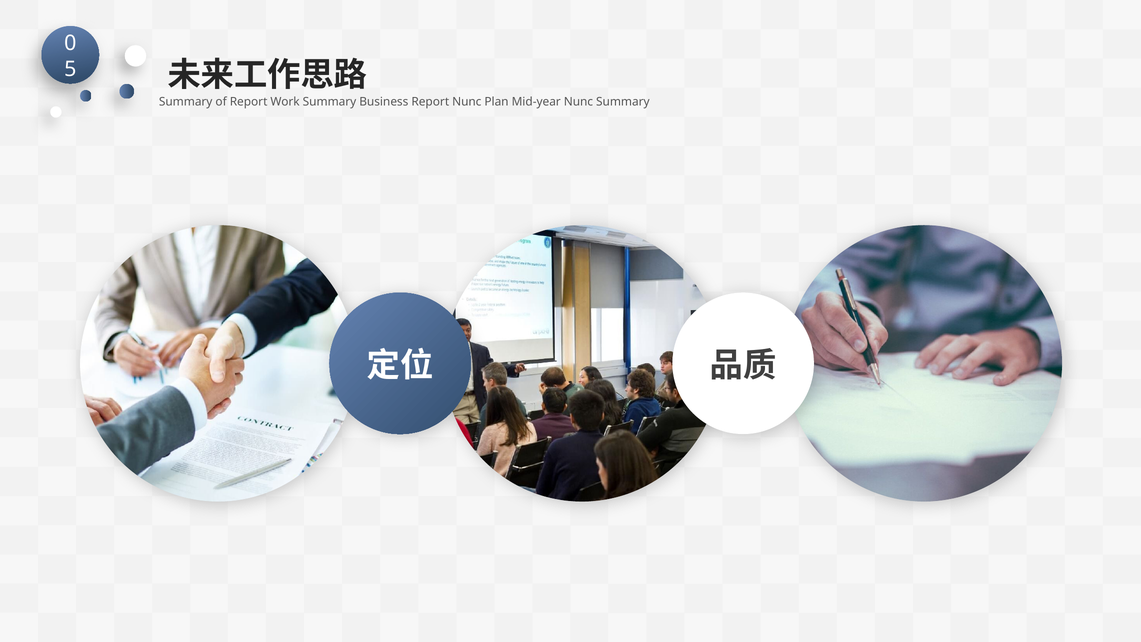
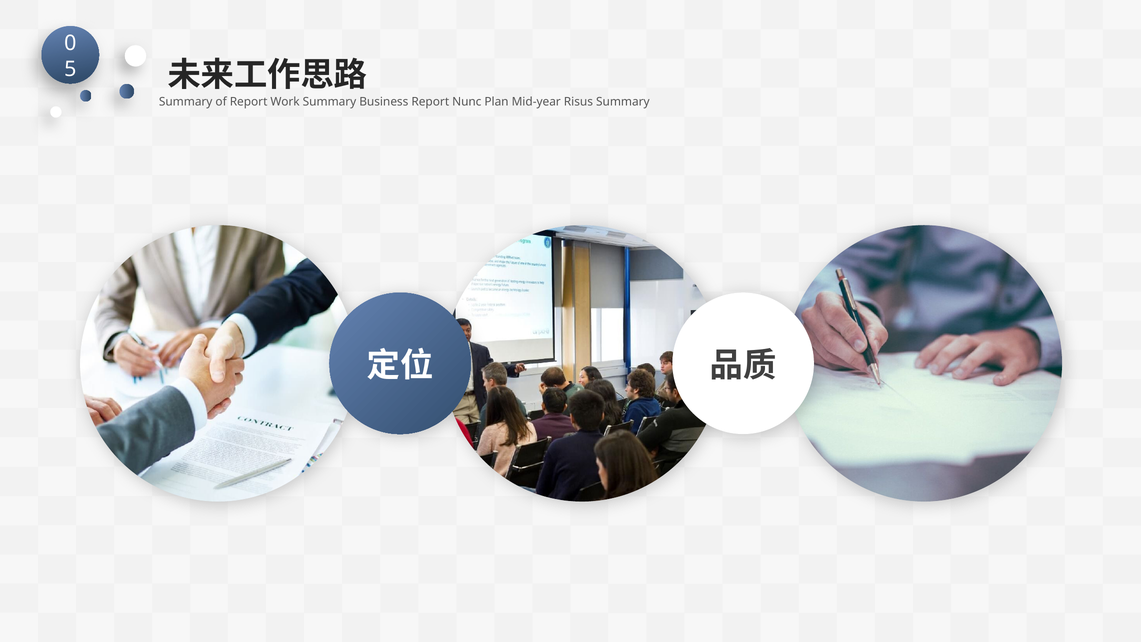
Mid-year Nunc: Nunc -> Risus
